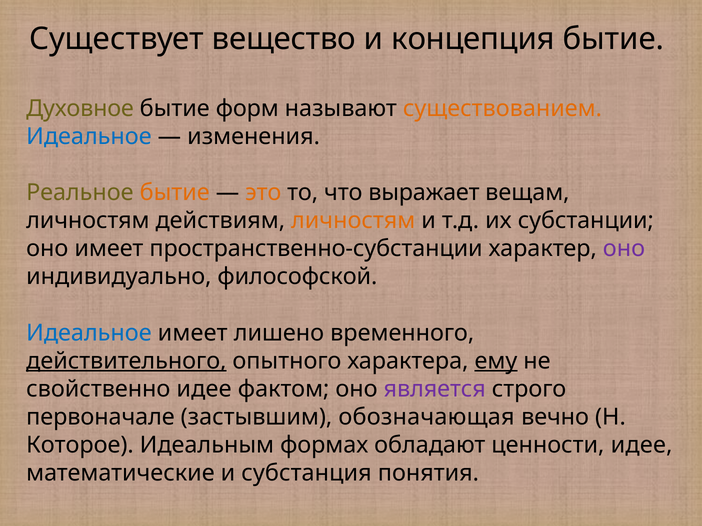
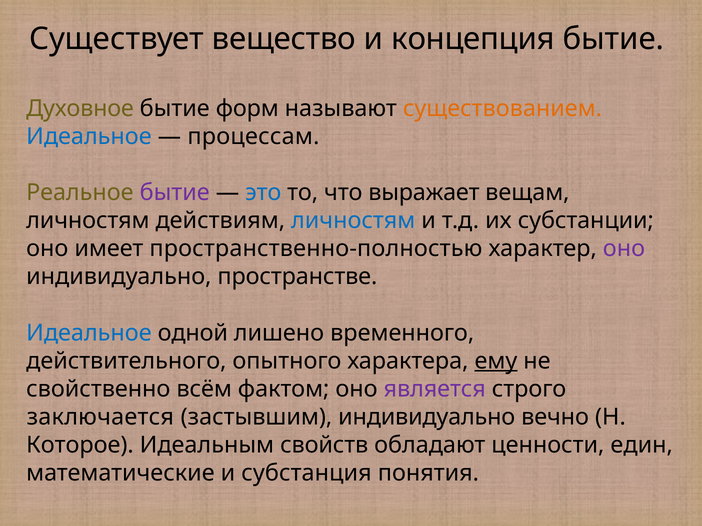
изменения: изменения -> процессам
бытие at (175, 193) colour: orange -> purple
это colour: orange -> blue
личностям at (353, 221) colour: orange -> blue
пространственно-субстанции: пространственно-субстанции -> пространственно-полностью
философской: философской -> пространстве
Идеальное имеет: имеет -> одной
действительного underline: present -> none
свойственно идее: идее -> всём
первоначале: первоначале -> заключается
застывшим обозначающая: обозначающая -> индивидуально
формах: формах -> свойств
ценности идее: идее -> един
